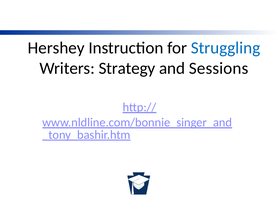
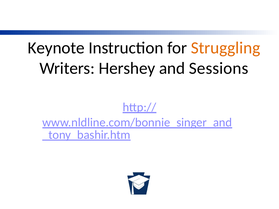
Hershey: Hershey -> Keynote
Struggling colour: blue -> orange
Strategy: Strategy -> Hershey
